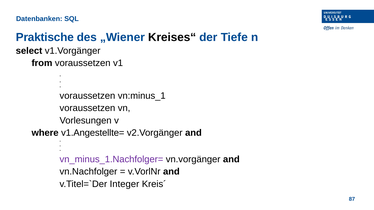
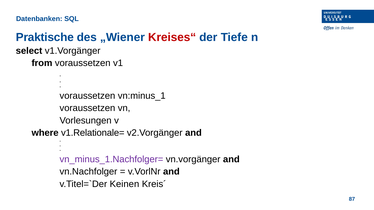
Kreises“ colour: black -> red
v1.Angestellte=: v1.Angestellte= -> v1.Relationale=
Integer: Integer -> Keinen
